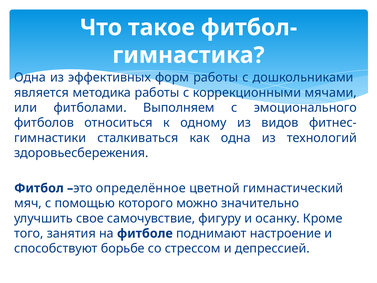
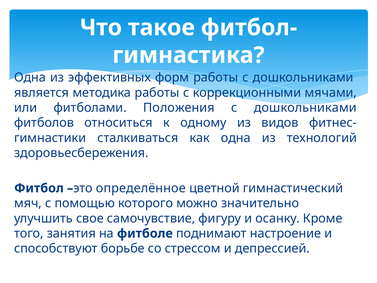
Выполняем: Выполняем -> Положения
эмоционального at (305, 108): эмоционального -> дошкольниками
